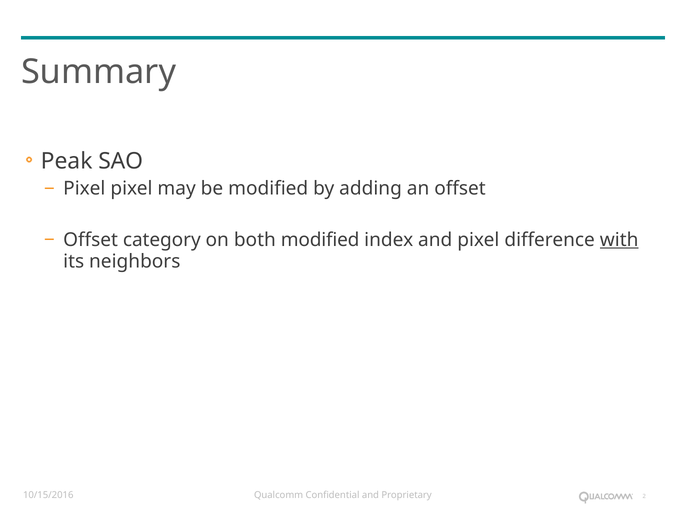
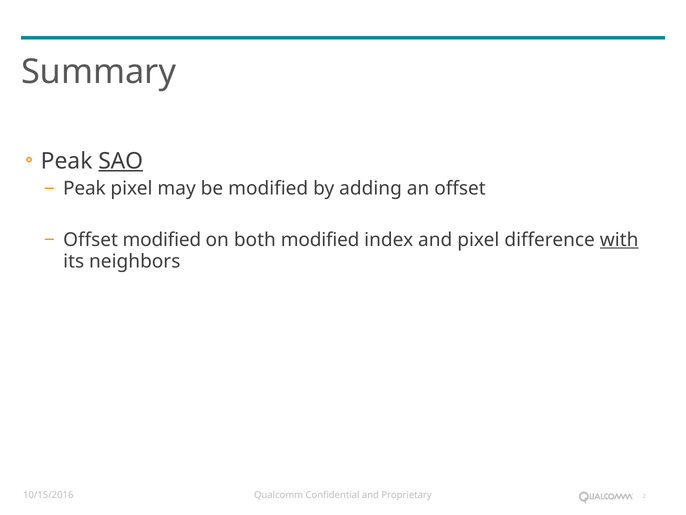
SAO underline: none -> present
Pixel at (84, 188): Pixel -> Peak
Offset category: category -> modified
